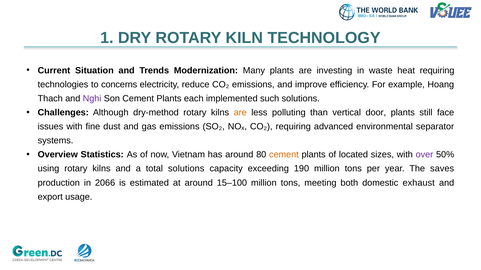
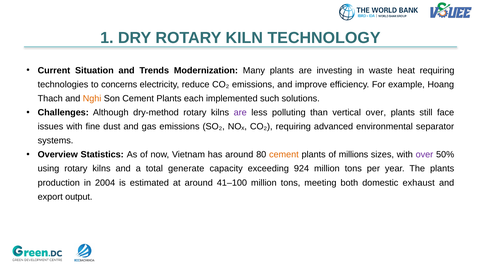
Nghi colour: purple -> orange
are at (240, 113) colour: orange -> purple
vertical door: door -> over
located: located -> millions
total solutions: solutions -> generate
190: 190 -> 924
The saves: saves -> plants
2066: 2066 -> 2004
15–100: 15–100 -> 41–100
usage: usage -> output
